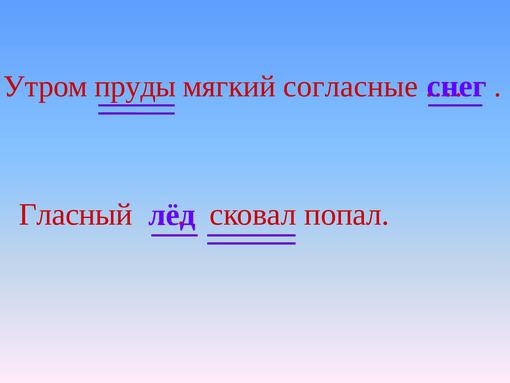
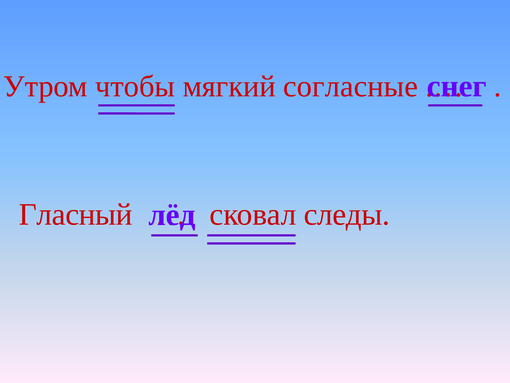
пруды: пруды -> чтобы
попал: попал -> следы
